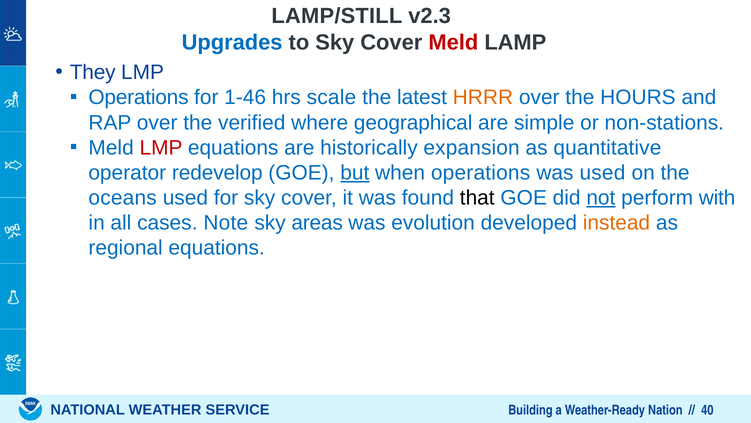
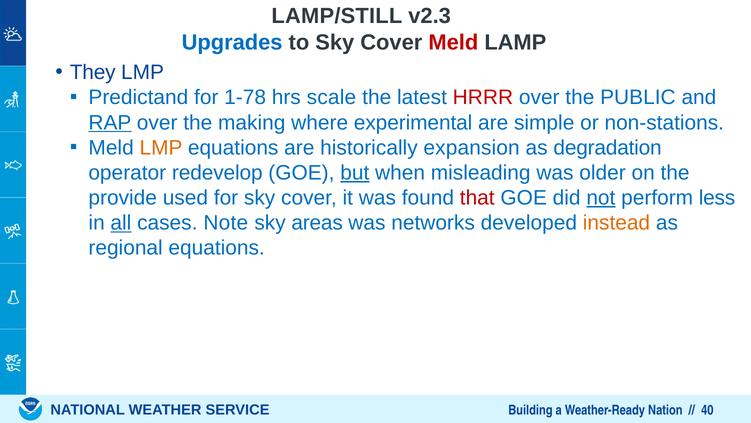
Operations at (138, 97): Operations -> Predictand
1-46: 1-46 -> 1-78
HRRR colour: orange -> red
HOURS: HOURS -> PUBLIC
RAP underline: none -> present
verified: verified -> making
geographical: geographical -> experimental
LMP at (161, 148) colour: red -> orange
quantitative: quantitative -> degradation
when operations: operations -> misleading
was used: used -> older
oceans: oceans -> provide
that colour: black -> red
with: with -> less
all underline: none -> present
evolution: evolution -> networks
